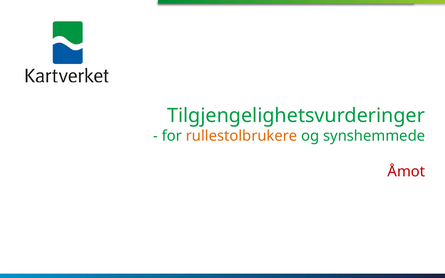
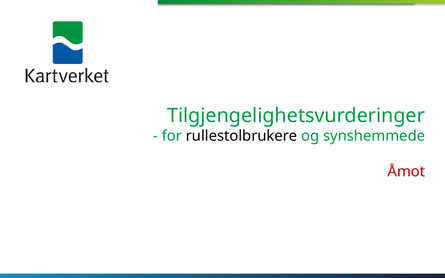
rullestolbrukere colour: orange -> black
